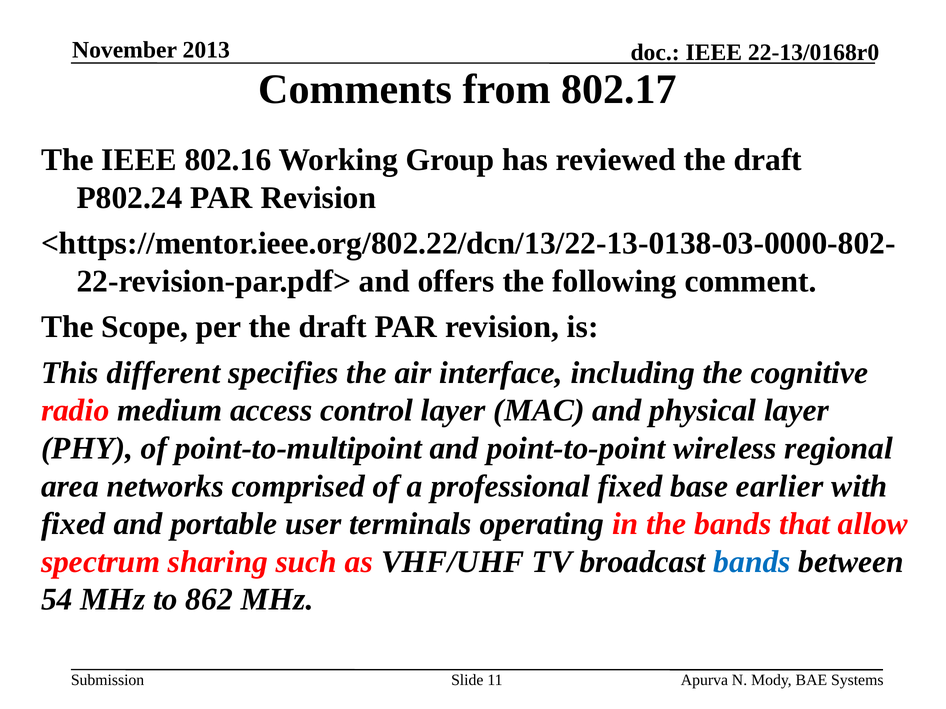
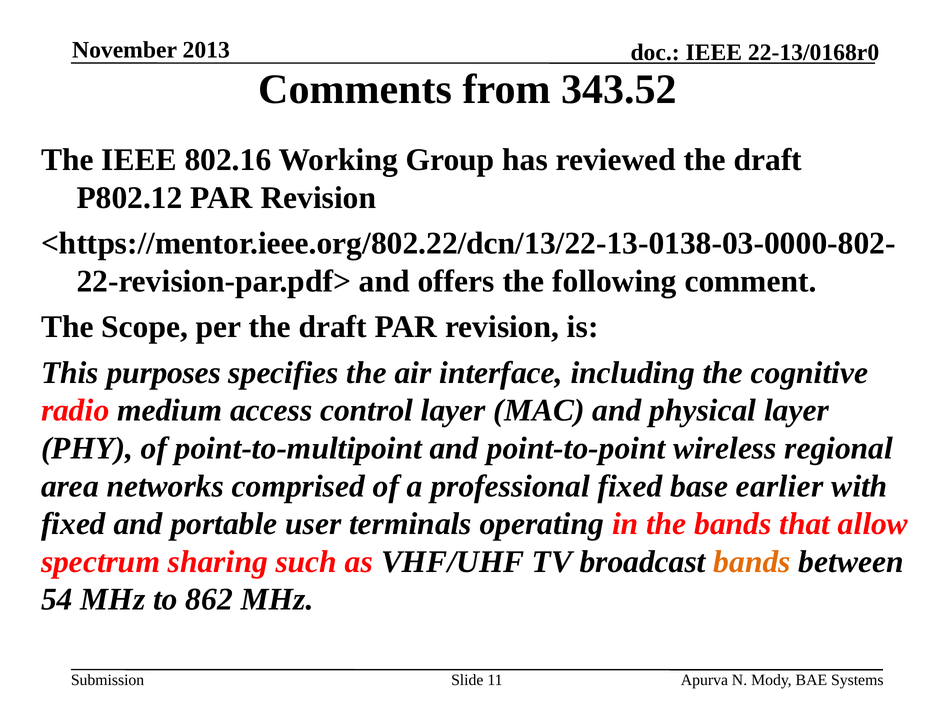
802.17: 802.17 -> 343.52
P802.24: P802.24 -> P802.12
different: different -> purposes
bands at (752, 562) colour: blue -> orange
